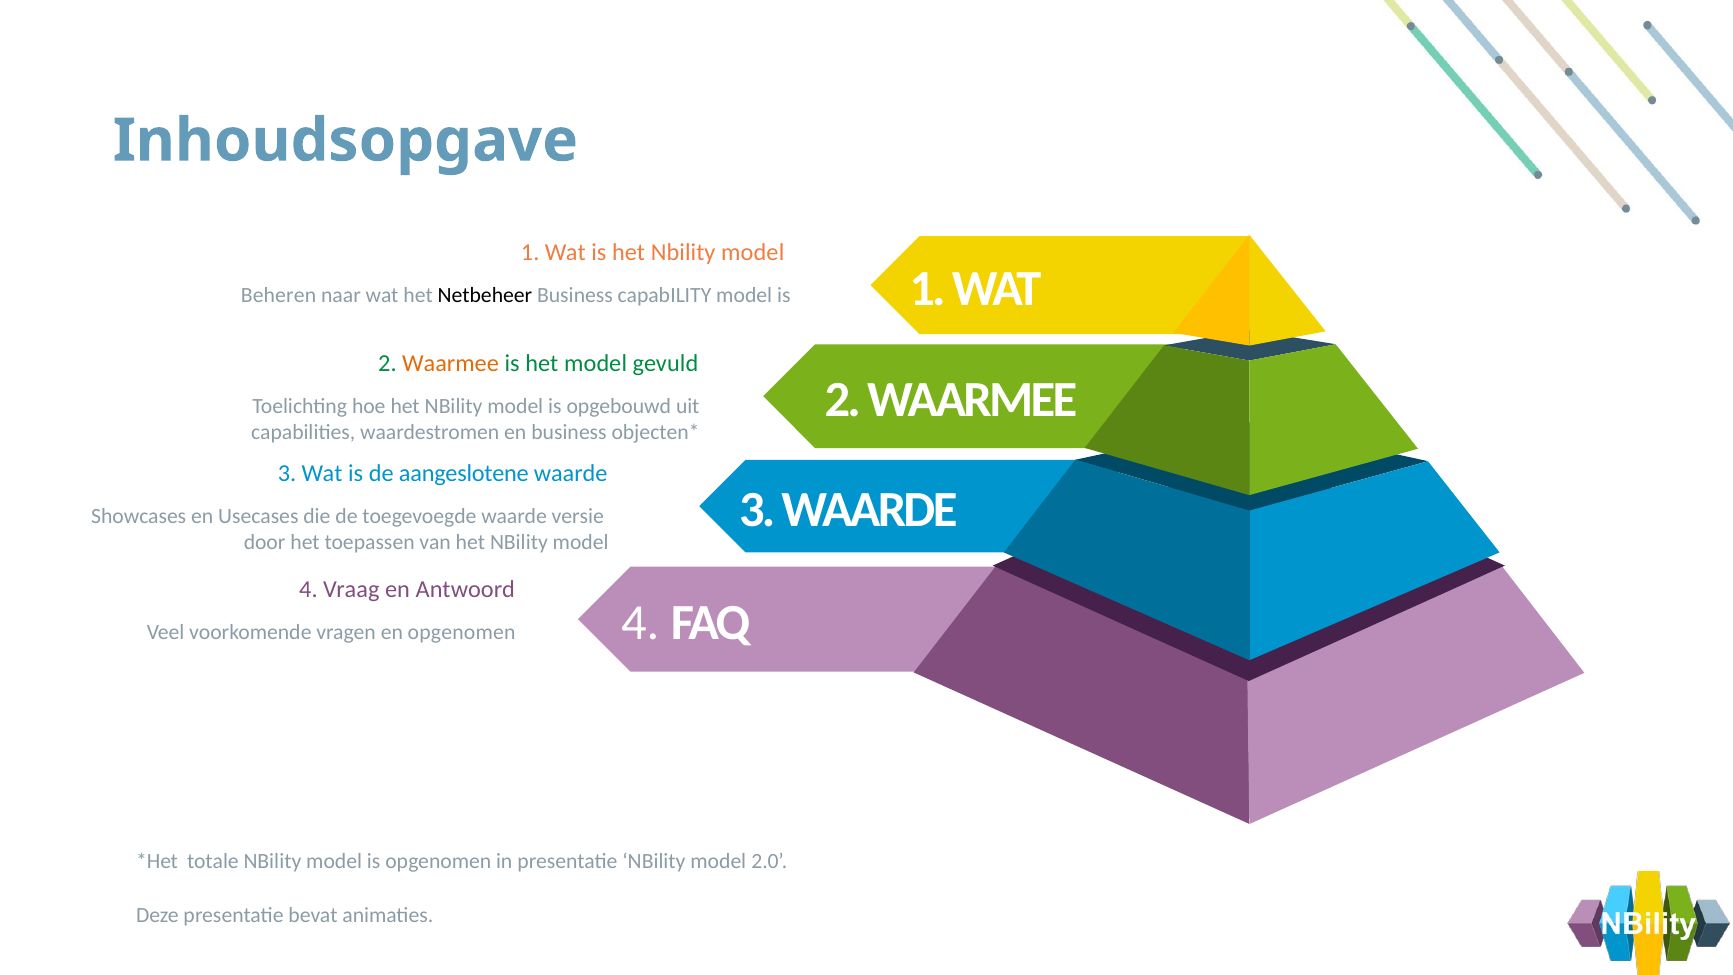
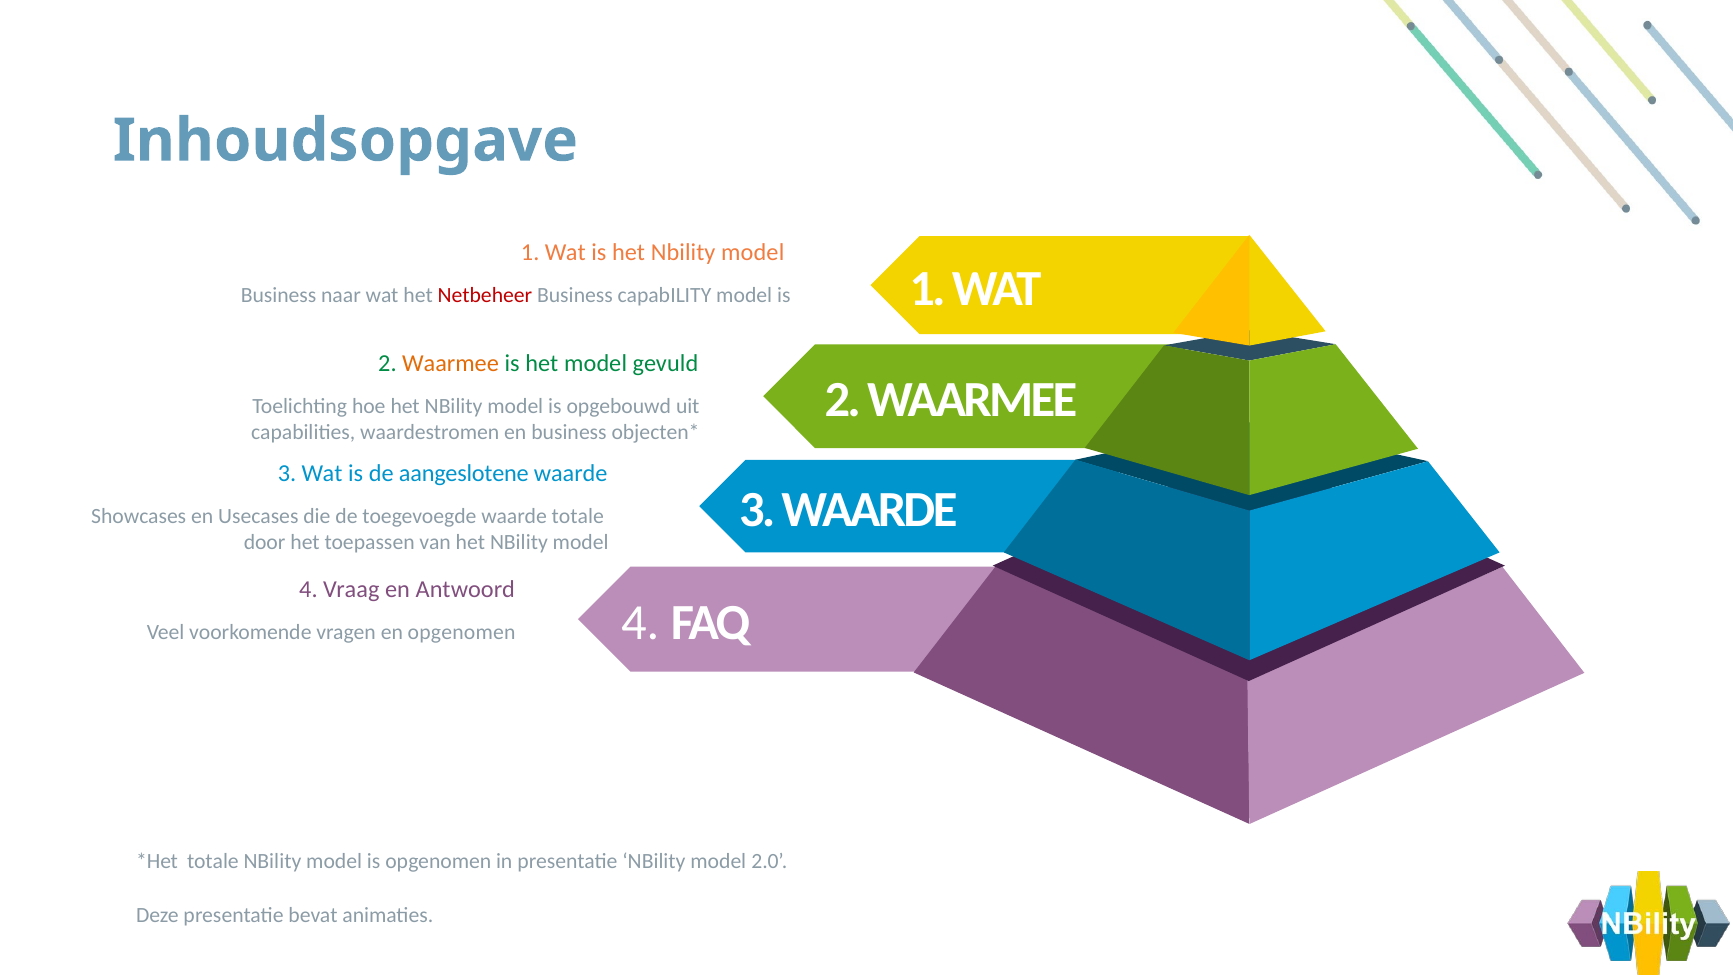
Beheren at (279, 296): Beheren -> Business
Netbeheer colour: black -> red
waarde versie: versie -> totale
